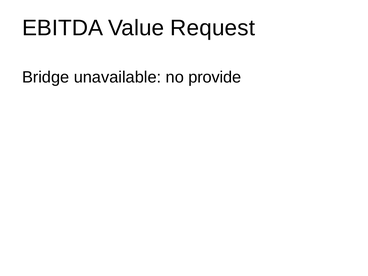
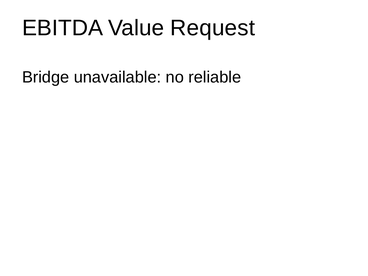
provide: provide -> reliable
